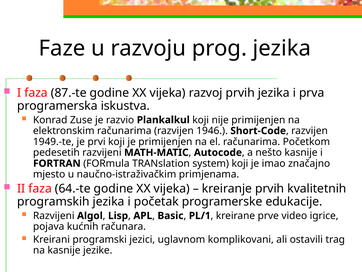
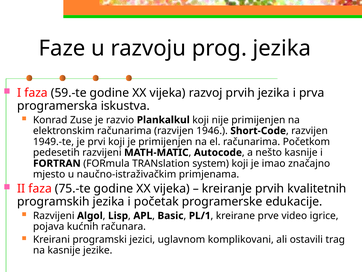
87.-te: 87.-te -> 59.-te
64.-te: 64.-te -> 75.-te
